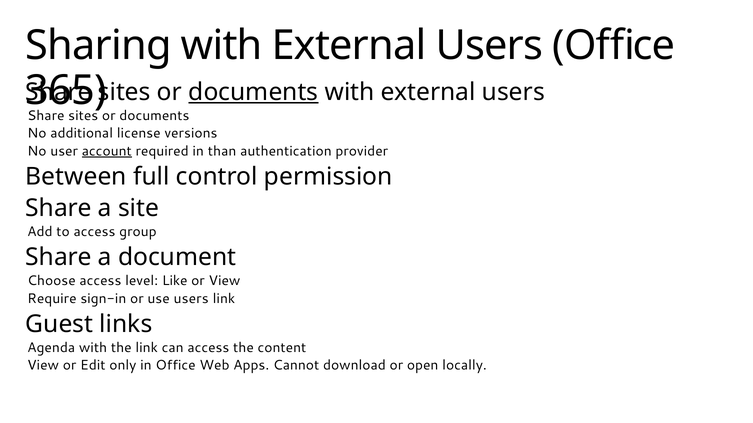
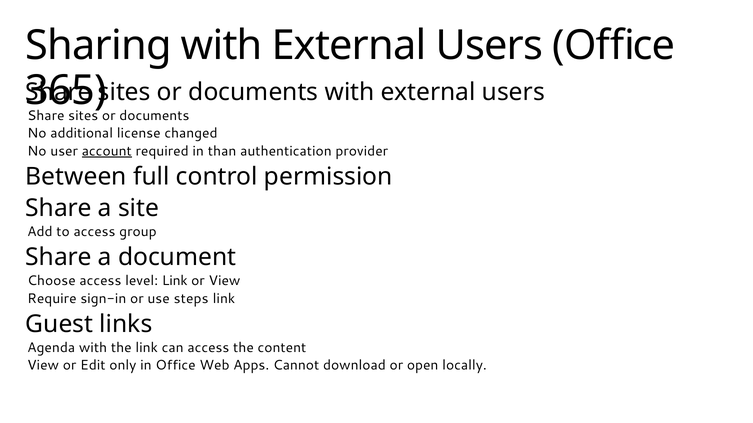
documents at (253, 92) underline: present -> none
versions: versions -> changed
level Like: Like -> Link
use users: users -> steps
